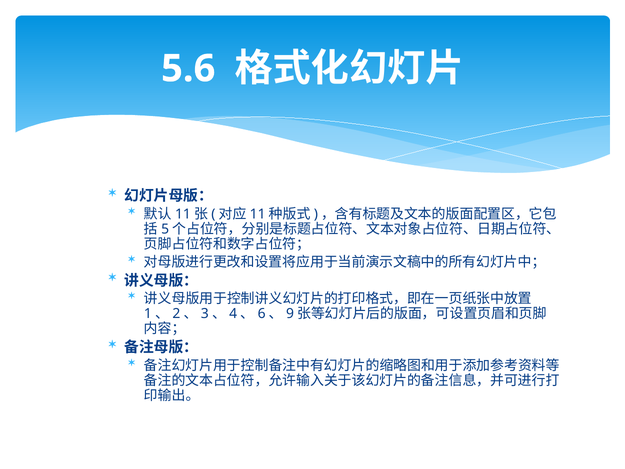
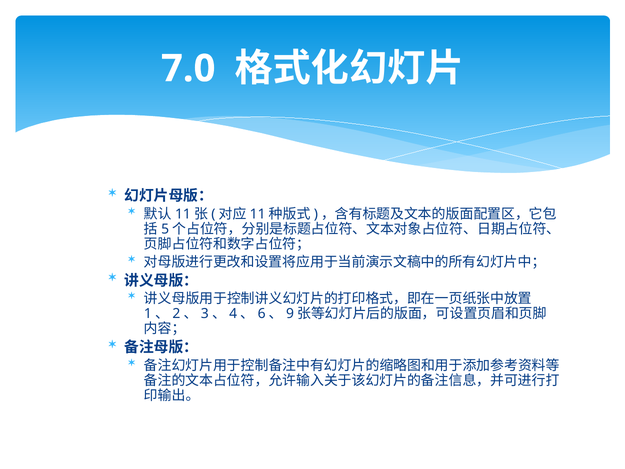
5.6: 5.6 -> 7.0
